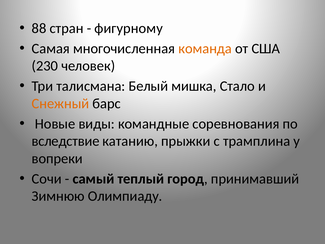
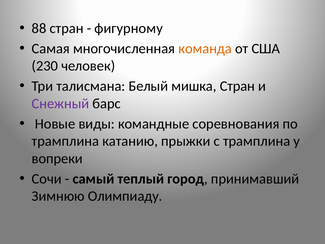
мишка Стало: Стало -> Стран
Снежный colour: orange -> purple
вследствие at (66, 141): вследствие -> трамплина
